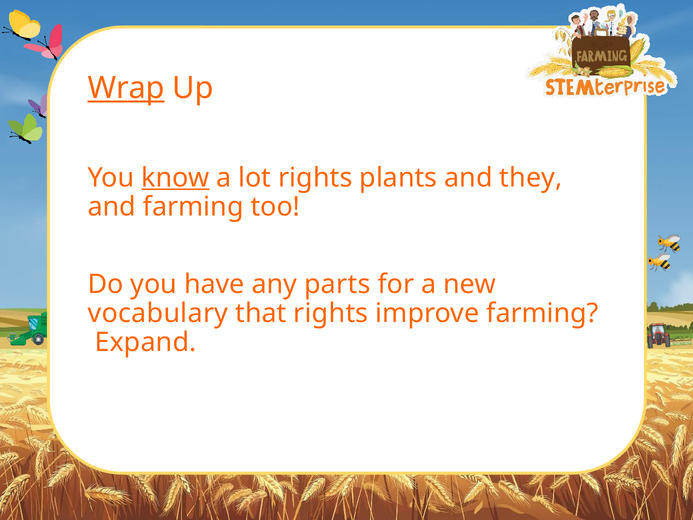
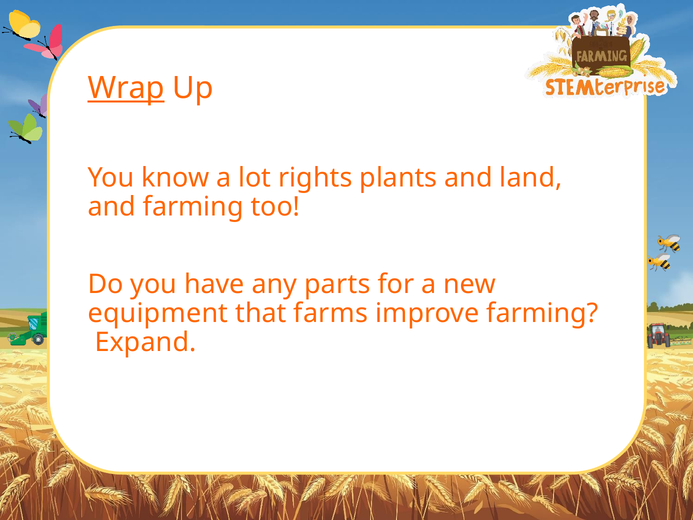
know underline: present -> none
they: they -> land
vocabulary: vocabulary -> equipment
that rights: rights -> farms
